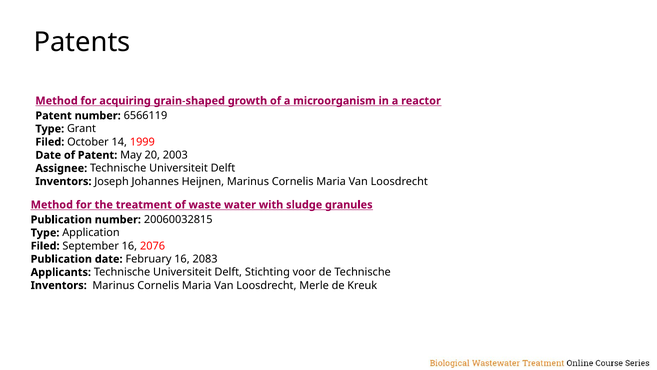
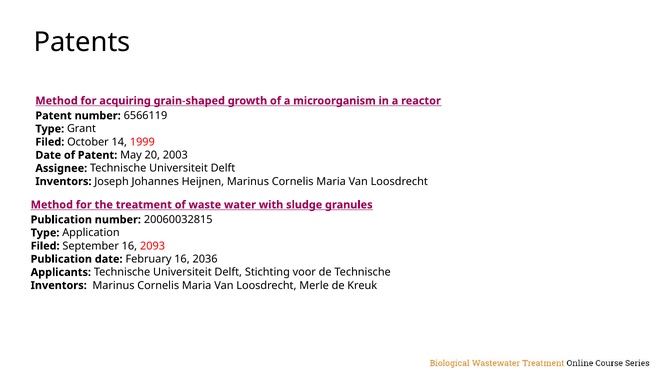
2076: 2076 -> 2093
2083: 2083 -> 2036
